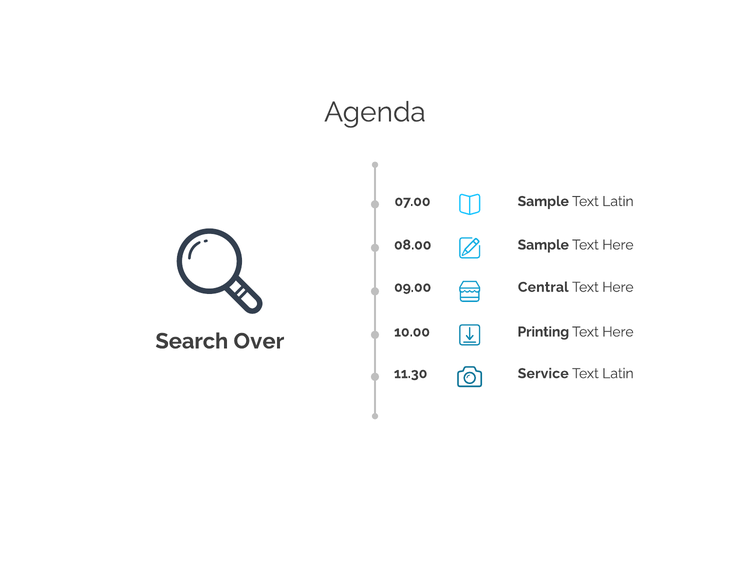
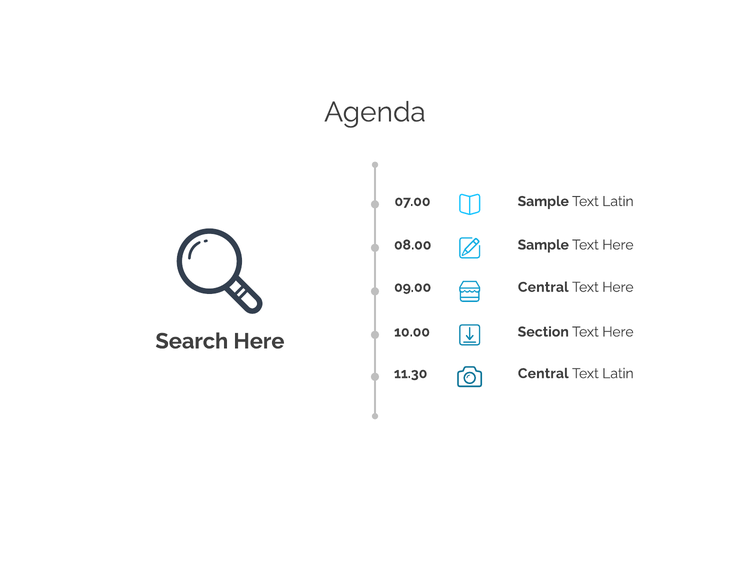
Printing: Printing -> Section
Search Over: Over -> Here
Service at (543, 373): Service -> Central
